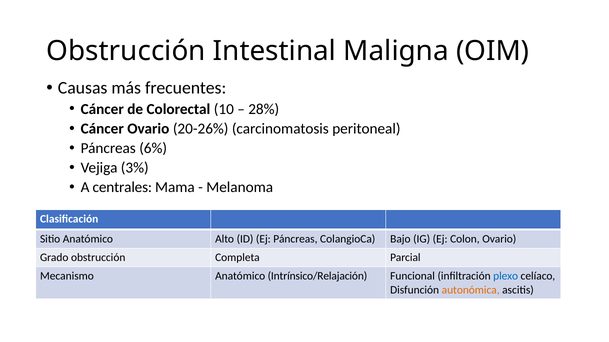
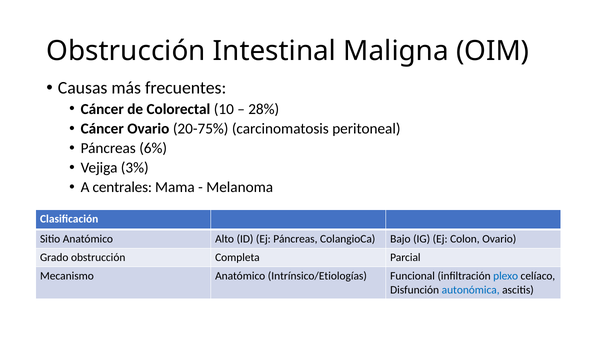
20-26%: 20-26% -> 20-75%
Intrínsico/Relajación: Intrínsico/Relajación -> Intrínsico/Etiologías
autonómica colour: orange -> blue
